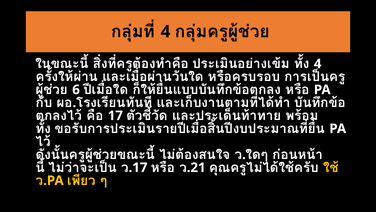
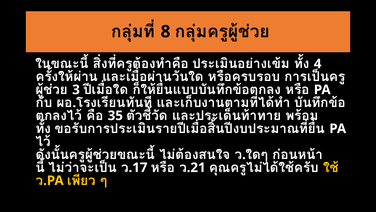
4 at (166, 32): 4 -> 8
6: 6 -> 3
17: 17 -> 35
